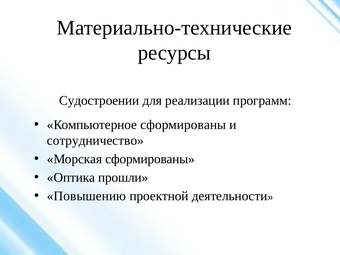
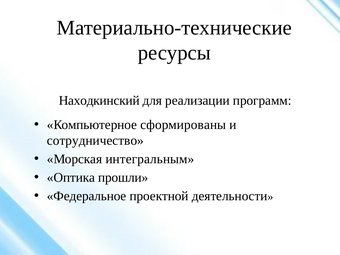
Судостроении: Судостроении -> Находкинский
Морская сформированы: сформированы -> интегральным
Повышению: Повышению -> Федеральное
